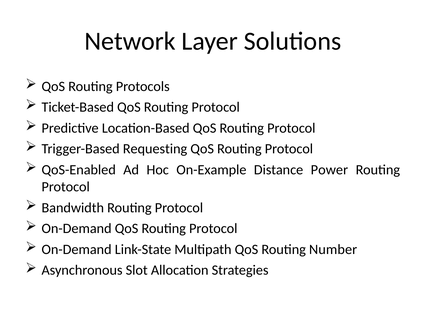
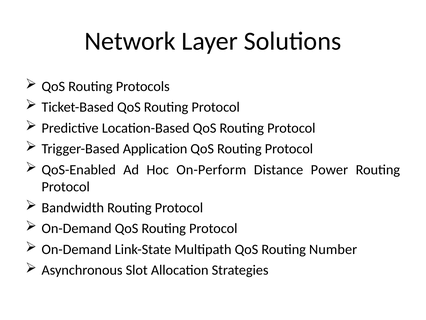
Requesting: Requesting -> Application
On-Example: On-Example -> On-Perform
